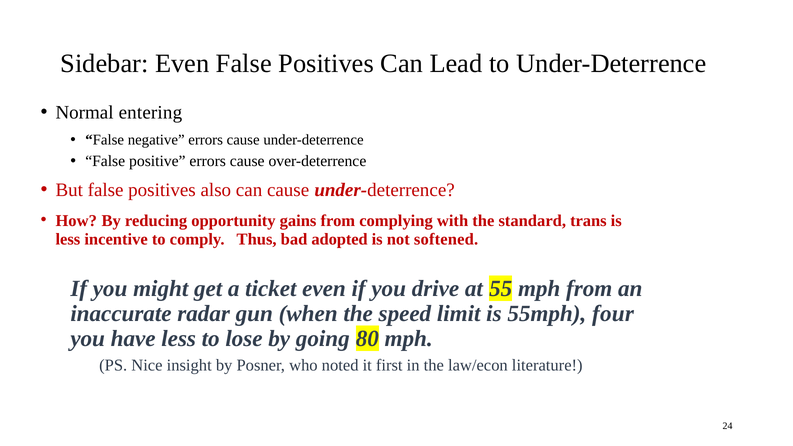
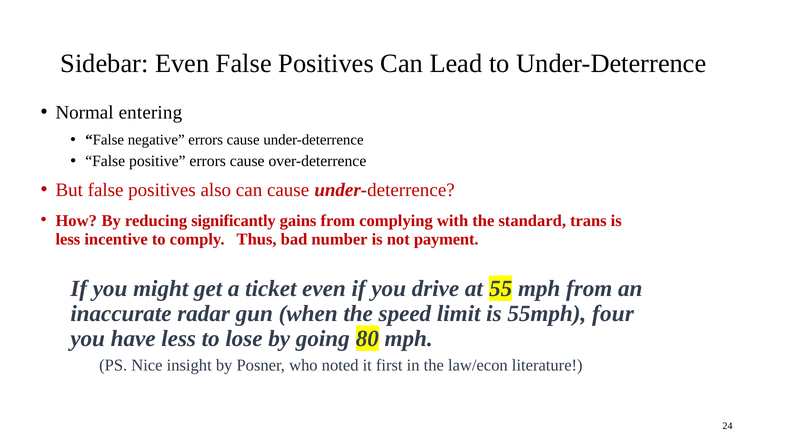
opportunity: opportunity -> significantly
adopted: adopted -> number
softened: softened -> payment
